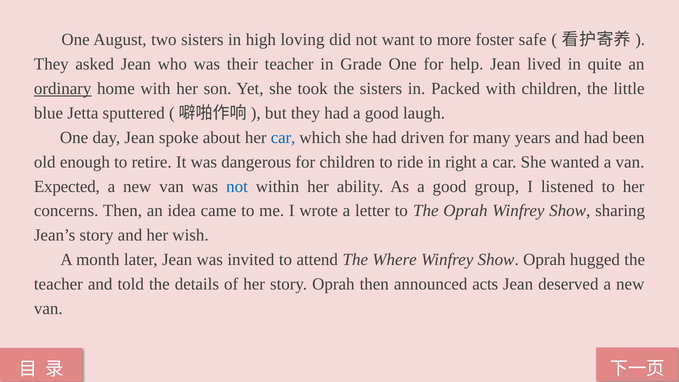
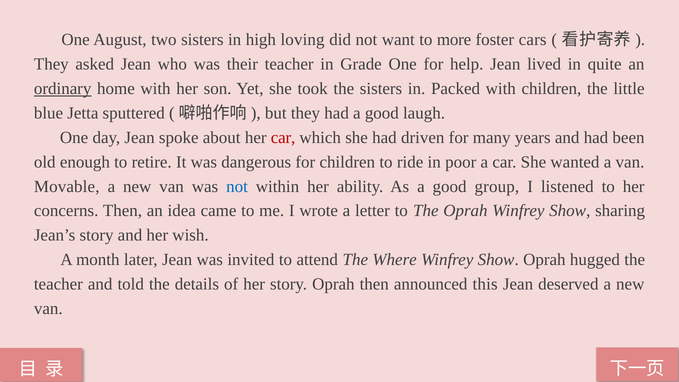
safe: safe -> cars
car at (283, 138) colour: blue -> red
right: right -> poor
Expected: Expected -> Movable
acts: acts -> this
